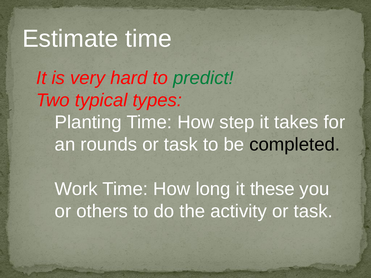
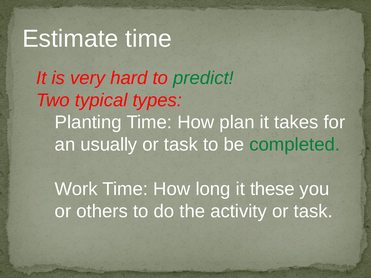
step: step -> plan
rounds: rounds -> usually
completed colour: black -> green
